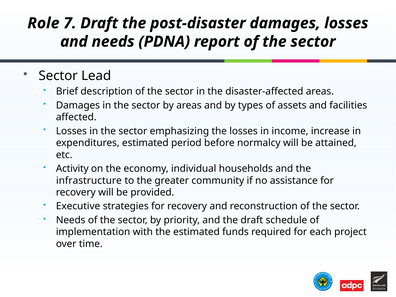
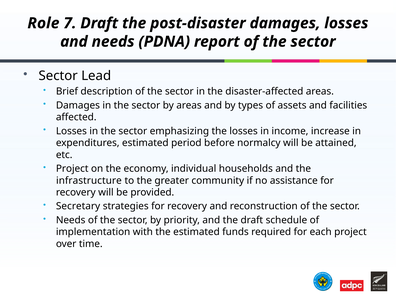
Activity at (72, 169): Activity -> Project
Executive: Executive -> Secretary
